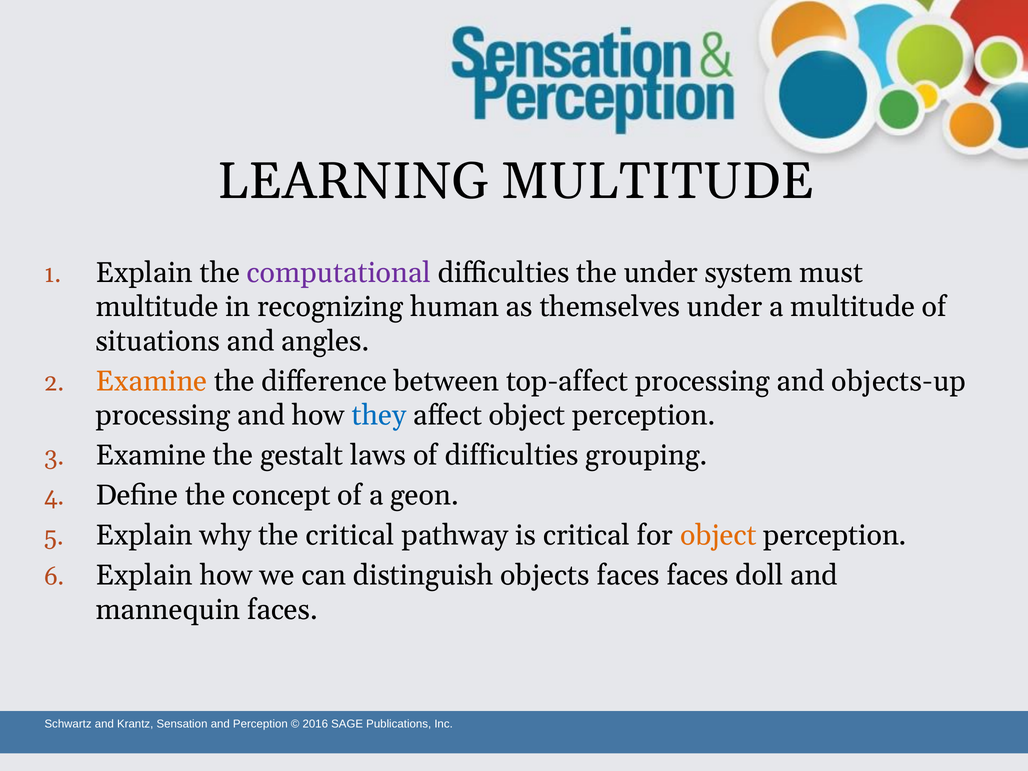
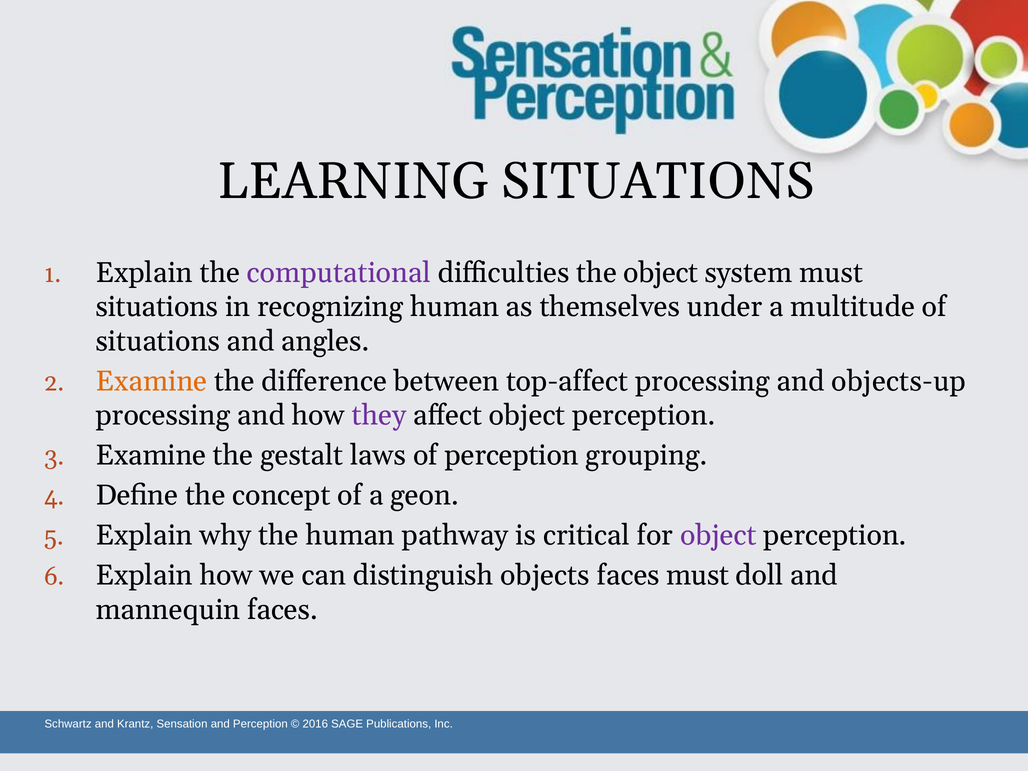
LEARNING MULTITUDE: MULTITUDE -> SITUATIONS
the under: under -> object
multitude at (157, 307): multitude -> situations
they colour: blue -> purple
of difficulties: difficulties -> perception
the critical: critical -> human
object at (718, 535) colour: orange -> purple
faces faces: faces -> must
